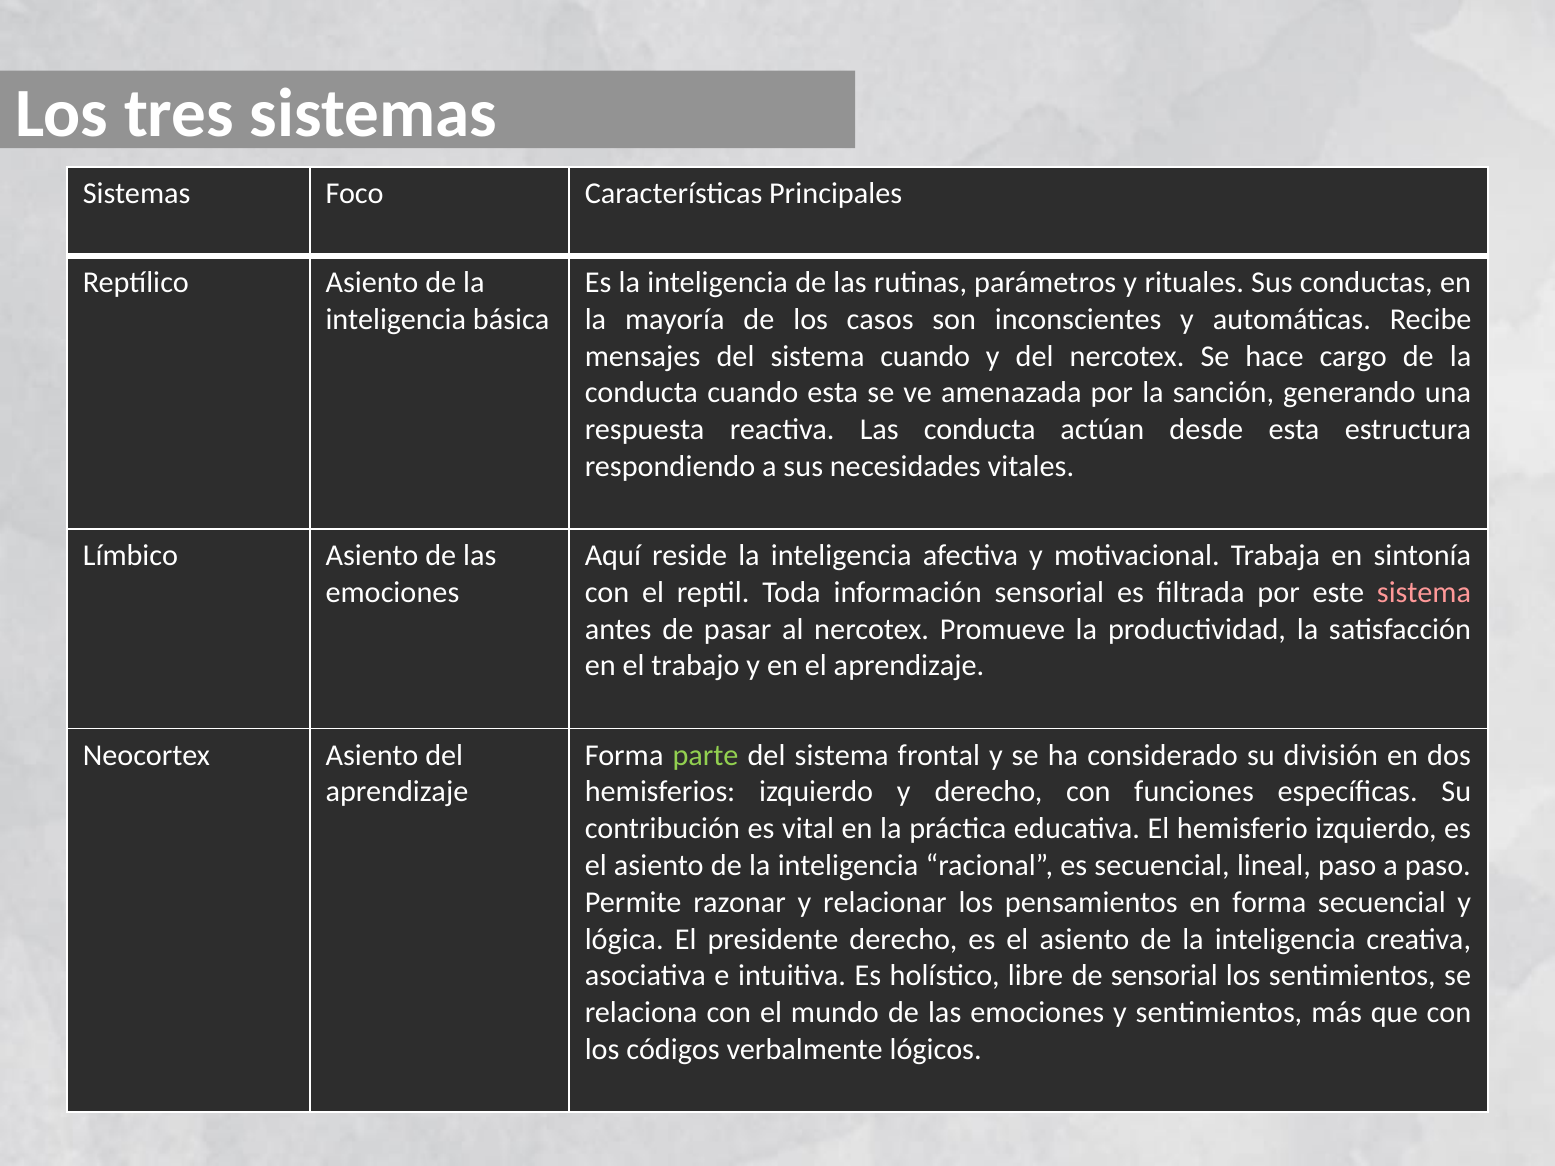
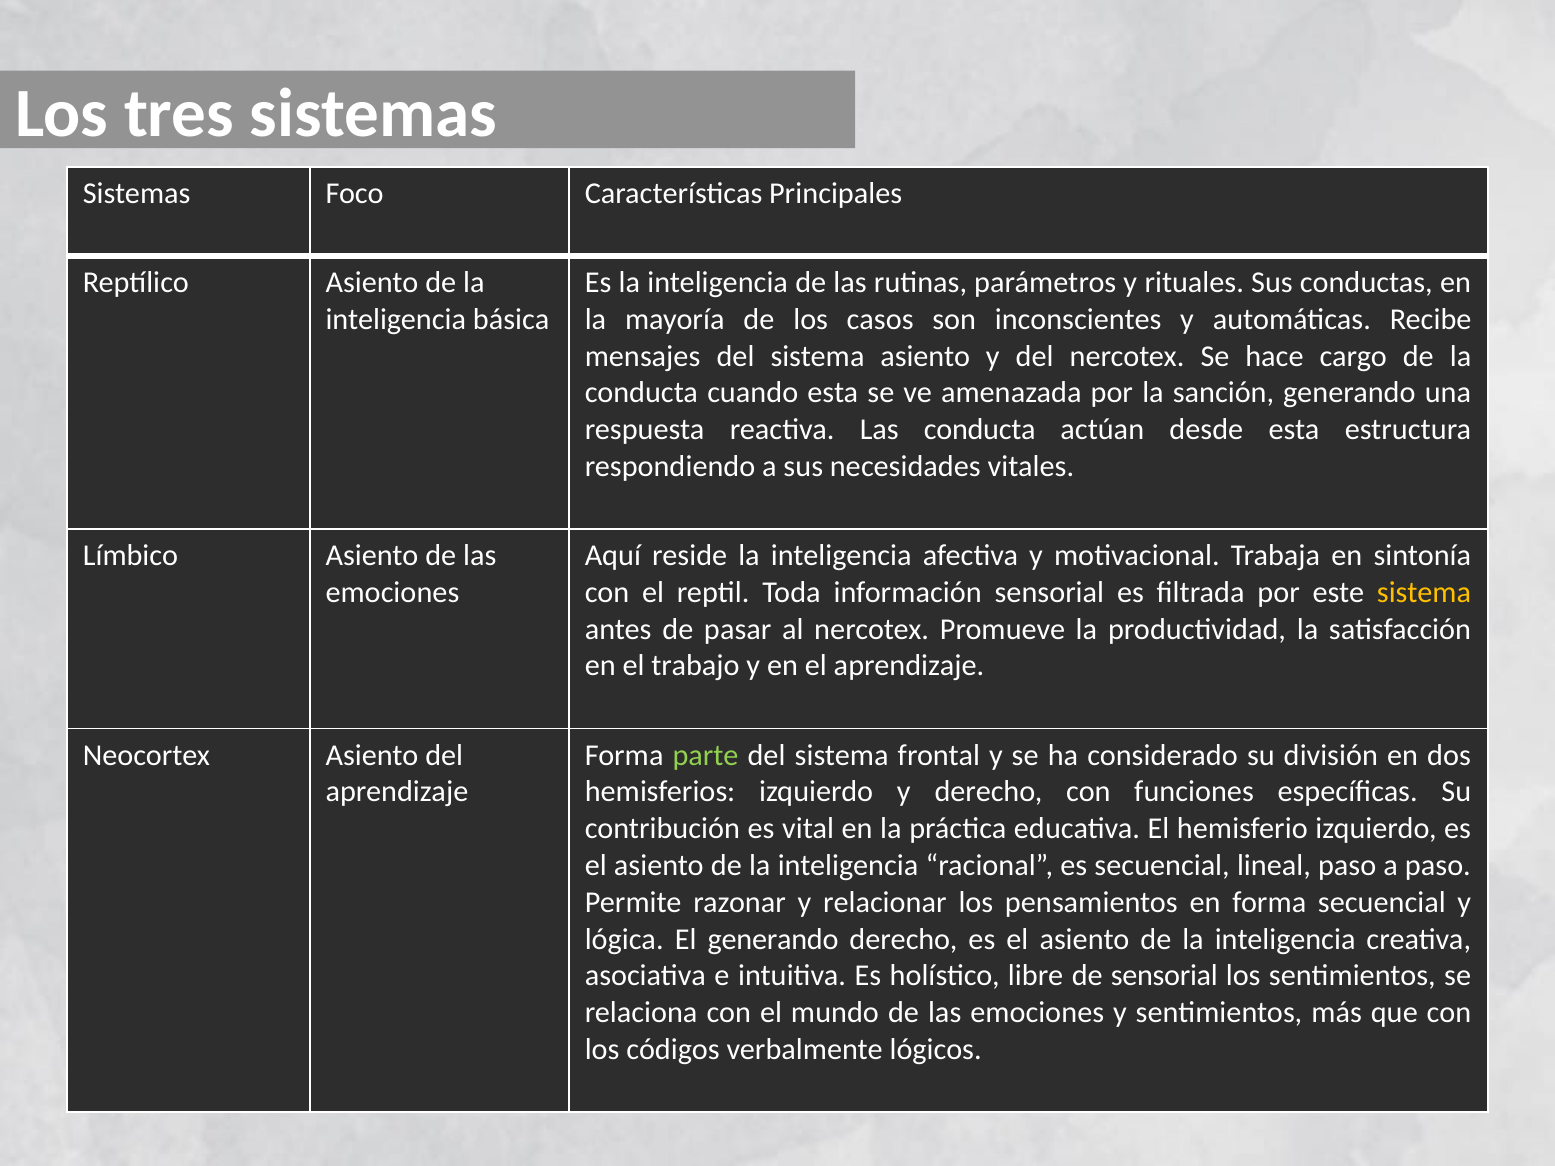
sistema cuando: cuando -> asiento
sistema at (1424, 592) colour: pink -> yellow
El presidente: presidente -> generando
